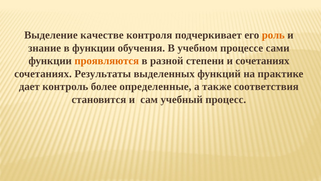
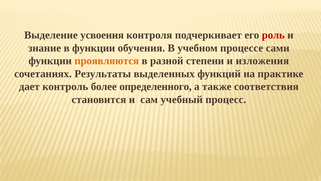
качестве: качестве -> усвоения
роль colour: orange -> red
и сочетаниях: сочетаниях -> изложения
определенные: определенные -> определенного
